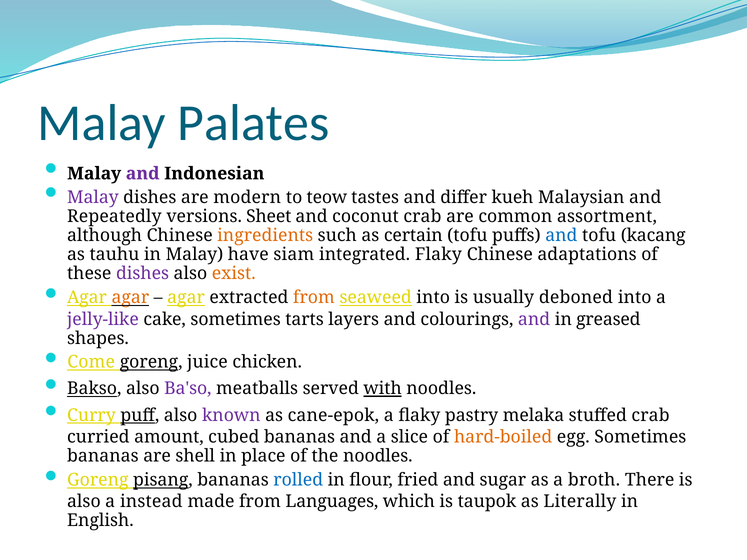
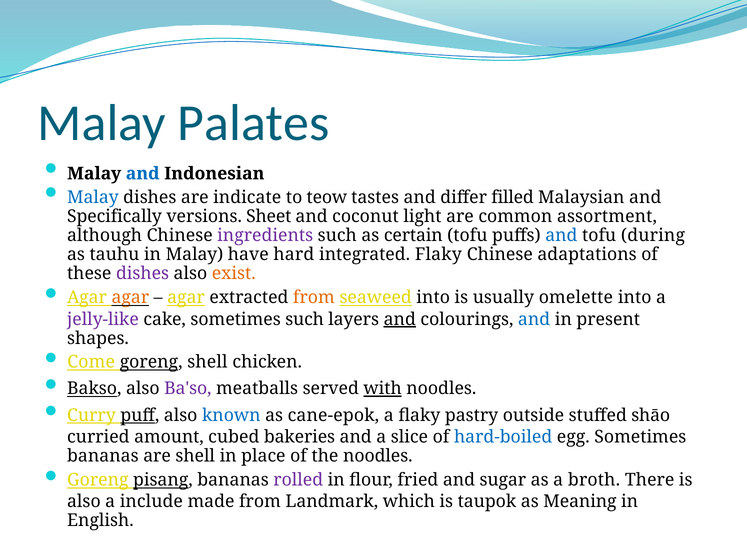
and at (143, 174) colour: purple -> blue
Malay at (93, 197) colour: purple -> blue
modern: modern -> indicate
kueh: kueh -> filled
Repeatedly: Repeatedly -> Specifically
coconut crab: crab -> light
ingredients colour: orange -> purple
kacang: kacang -> during
siam: siam -> hard
deboned: deboned -> omelette
sometimes tarts: tarts -> such
and at (400, 319) underline: none -> present
and at (534, 319) colour: purple -> blue
greased: greased -> present
goreng juice: juice -> shell
known colour: purple -> blue
melaka: melaka -> outside
stuffed crab: crab -> shāo
cubed bananas: bananas -> bakeries
hard-boiled colour: orange -> blue
rolled colour: blue -> purple
instead: instead -> include
Languages: Languages -> Landmark
Literally: Literally -> Meaning
